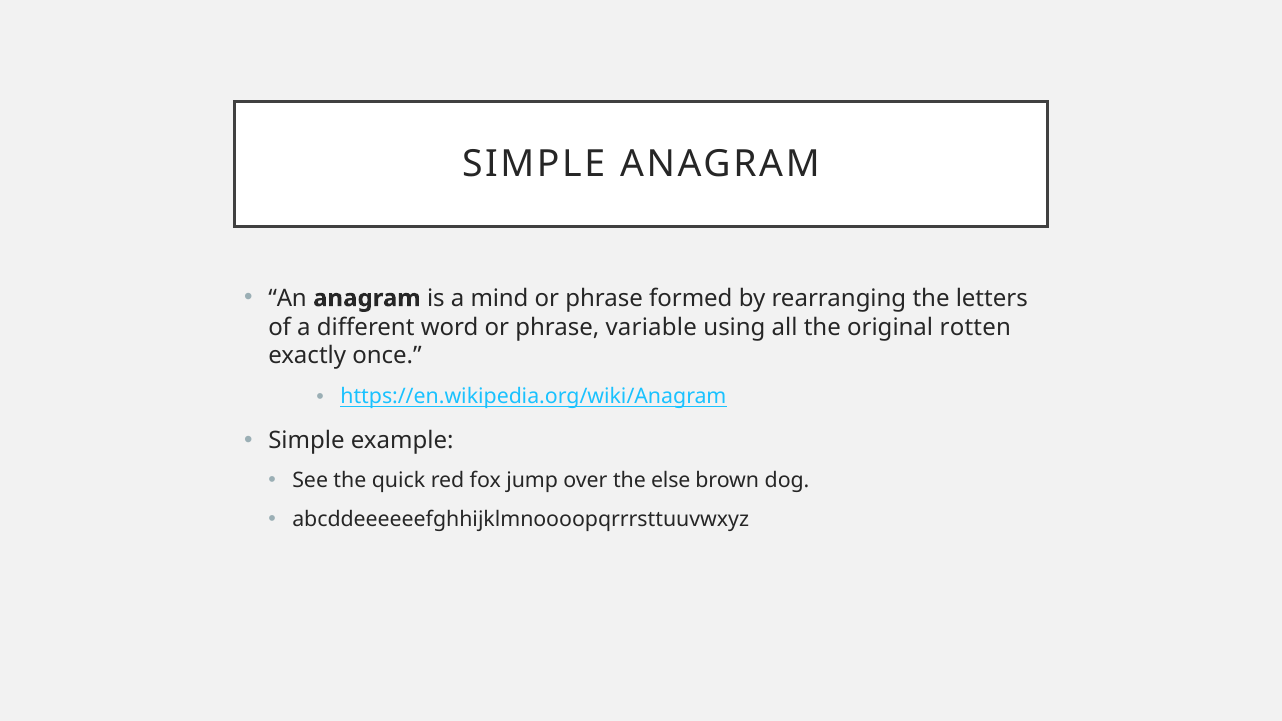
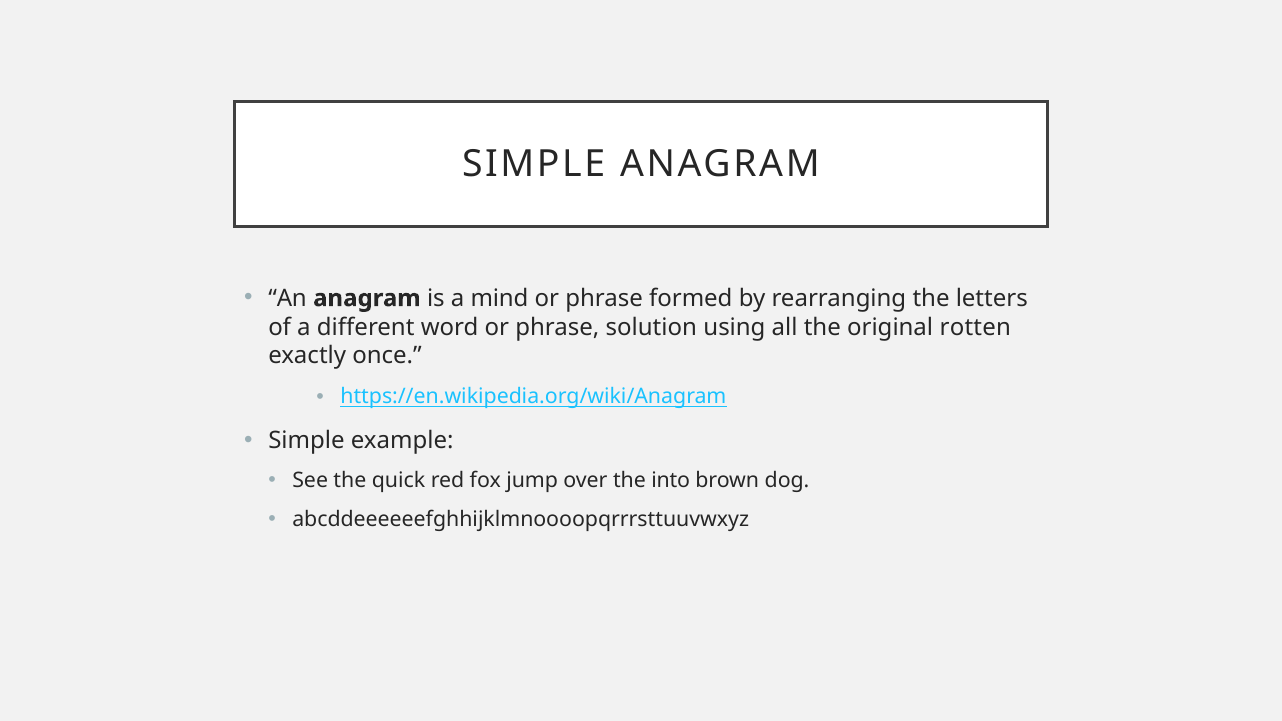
variable: variable -> solution
else: else -> into
